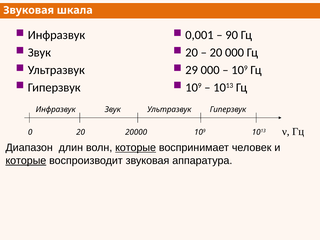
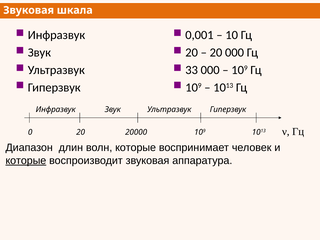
90: 90 -> 10
29: 29 -> 33
которые at (136, 148) underline: present -> none
